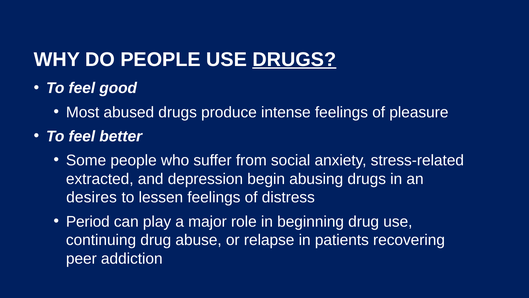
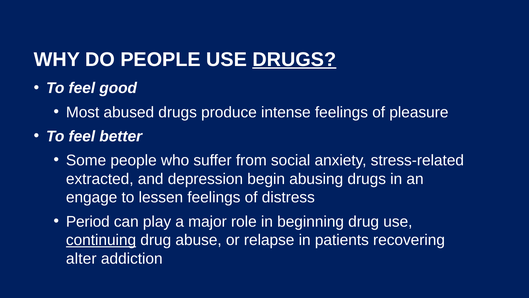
desires: desires -> engage
continuing underline: none -> present
peer: peer -> alter
